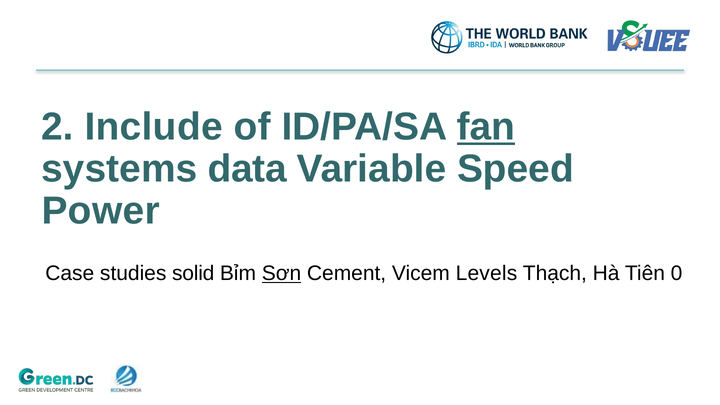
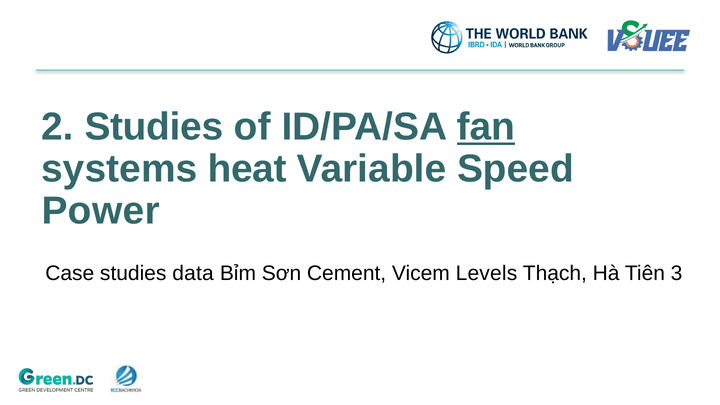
2 Include: Include -> Studies
data: data -> heat
solid: solid -> data
Sơn underline: present -> none
0: 0 -> 3
